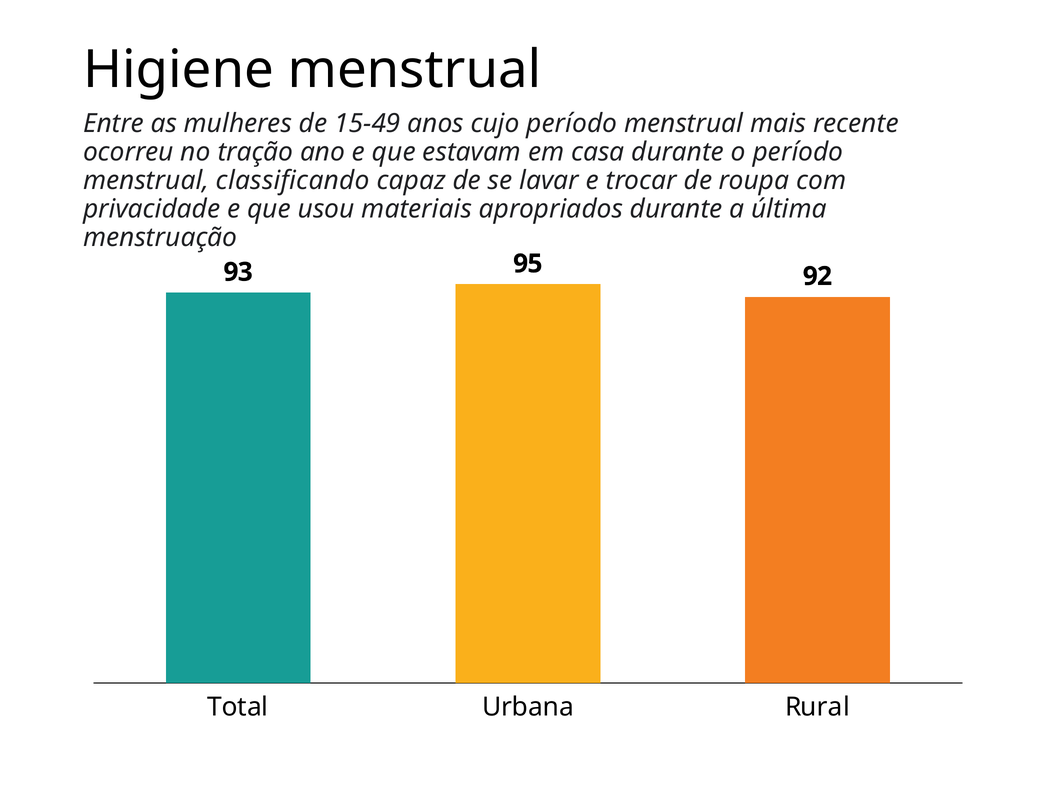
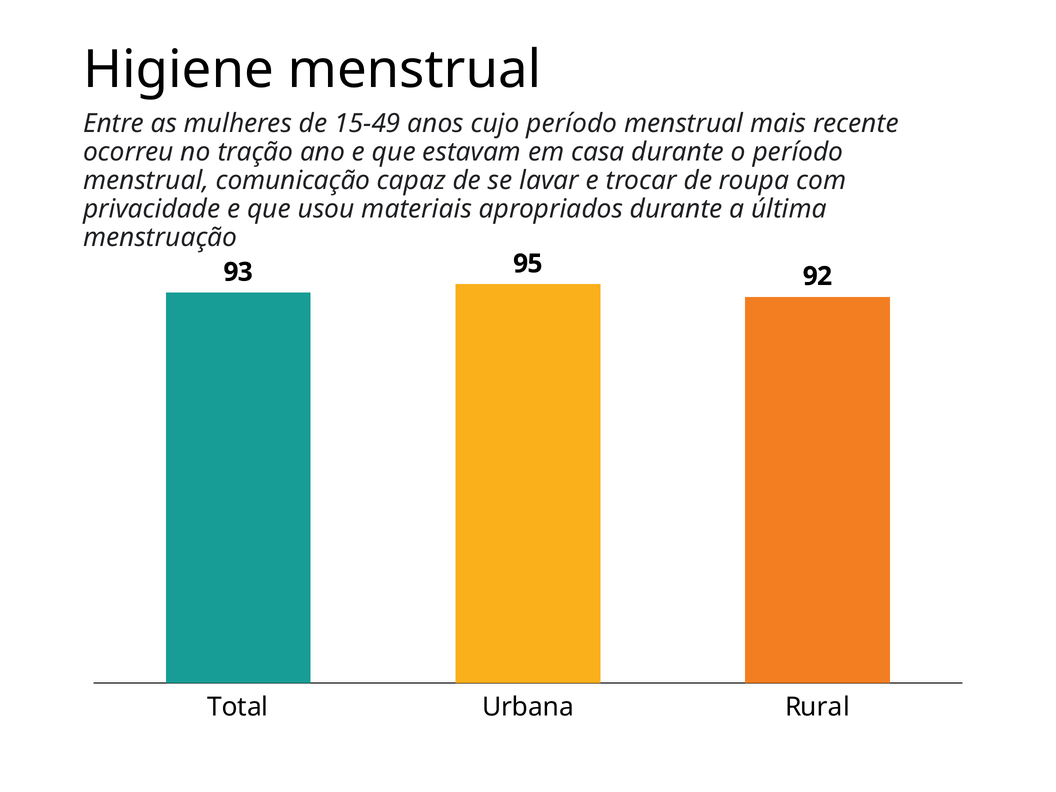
classificando: classificando -> comunicação
